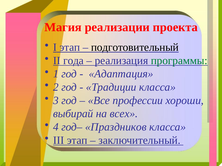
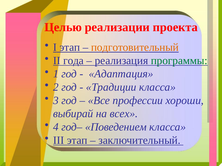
Магия: Магия -> Целью
подготовительный colour: black -> orange
Праздников: Праздников -> Поведением
